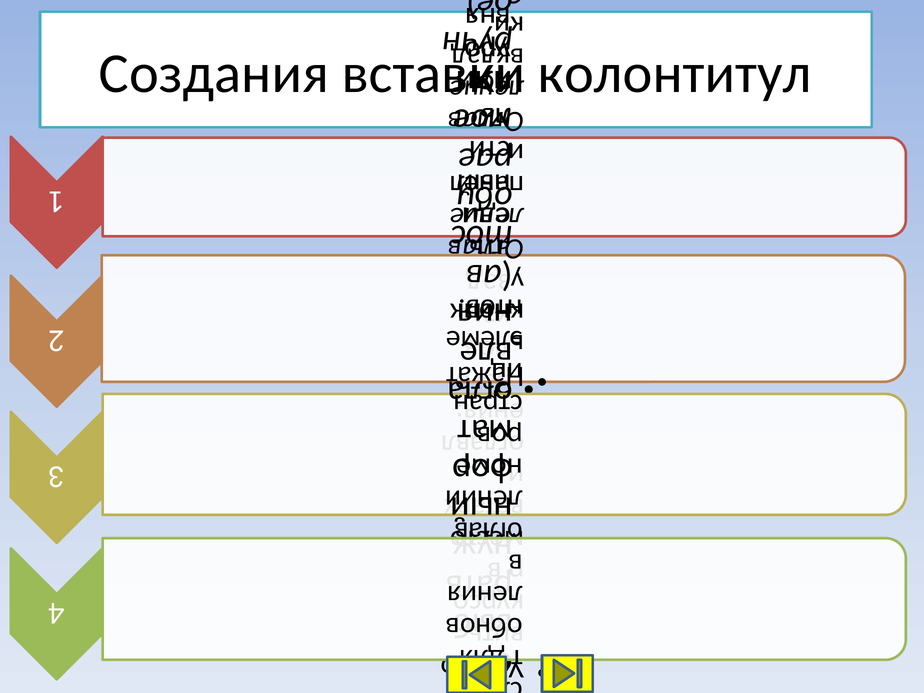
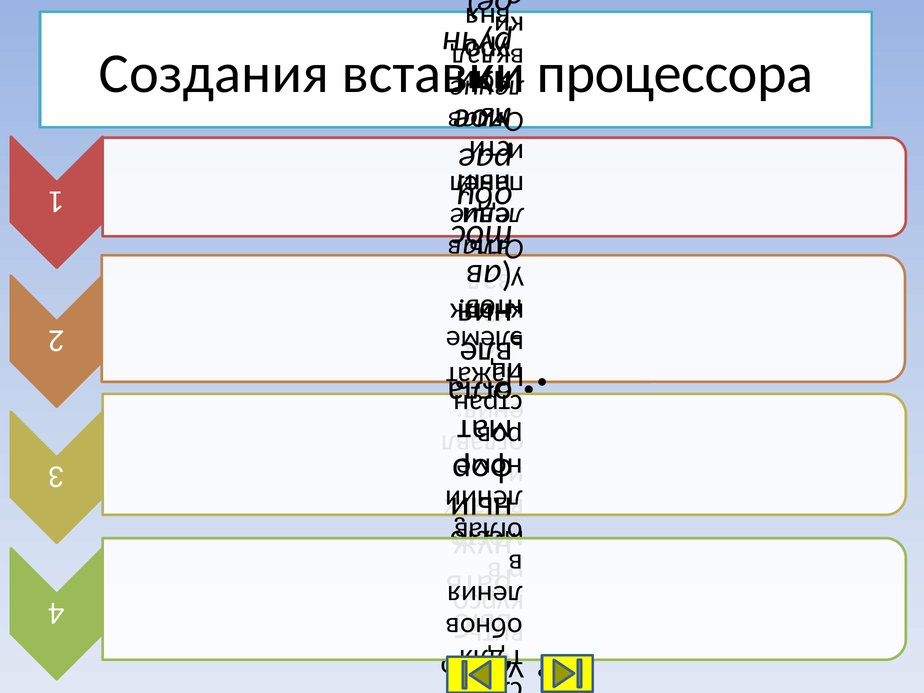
колонтитул: колонтитул -> процессора
